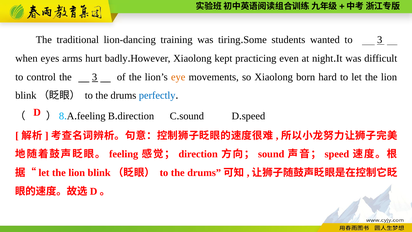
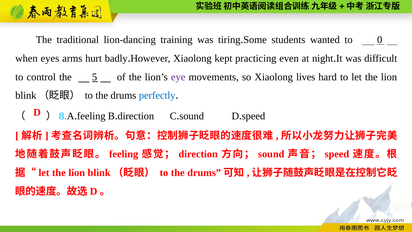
to 3: 3 -> 0
the 3: 3 -> 5
eye colour: orange -> purple
born: born -> lives
